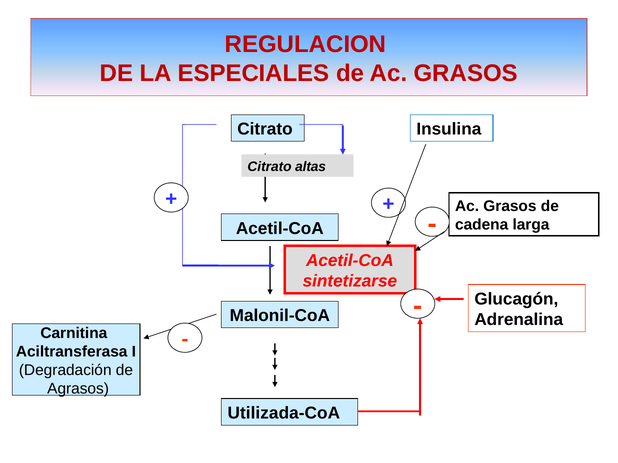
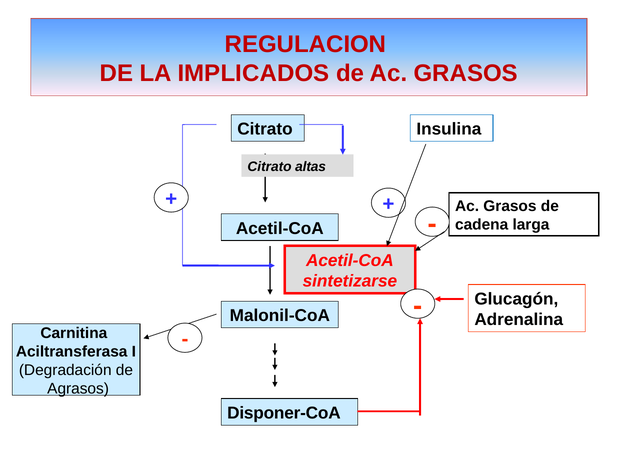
ESPECIALES: ESPECIALES -> IMPLICADOS
Utilizada-CoA: Utilizada-CoA -> Disponer-CoA
